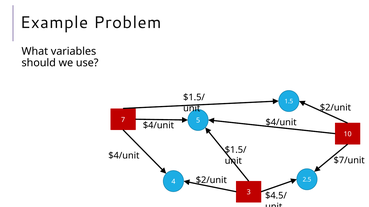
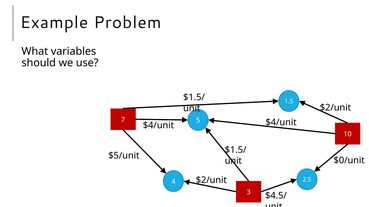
$4/unit at (124, 156): $4/unit -> $5/unit
$7/unit: $7/unit -> $0/unit
